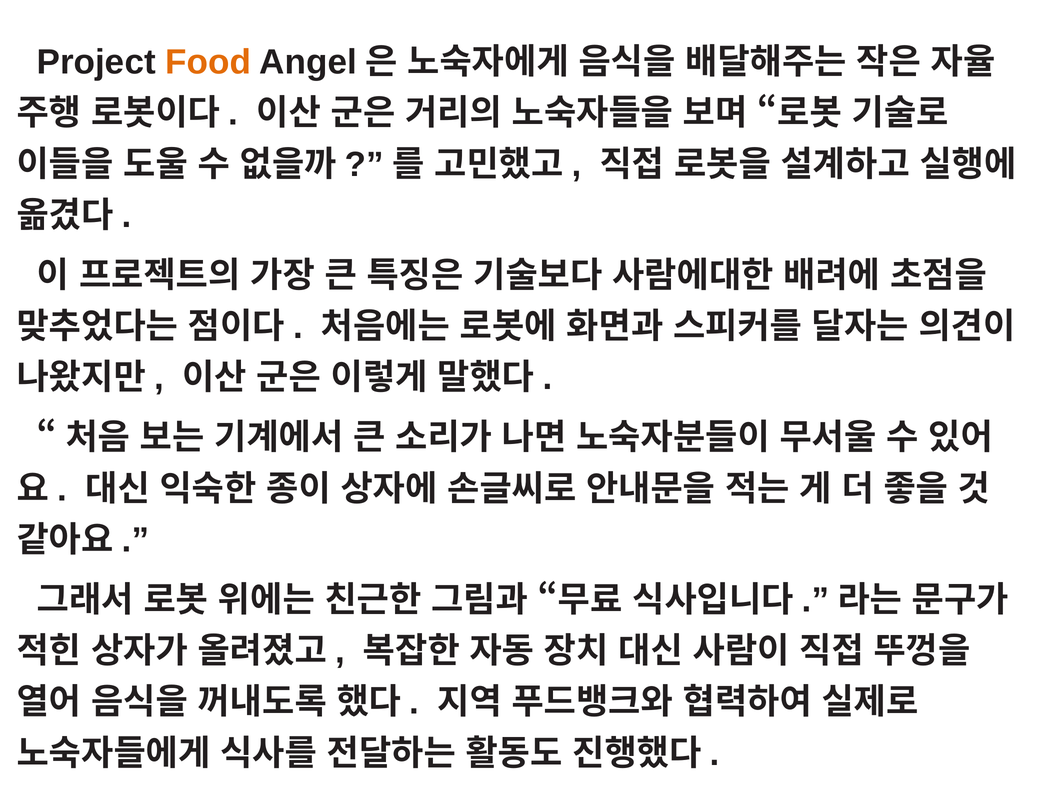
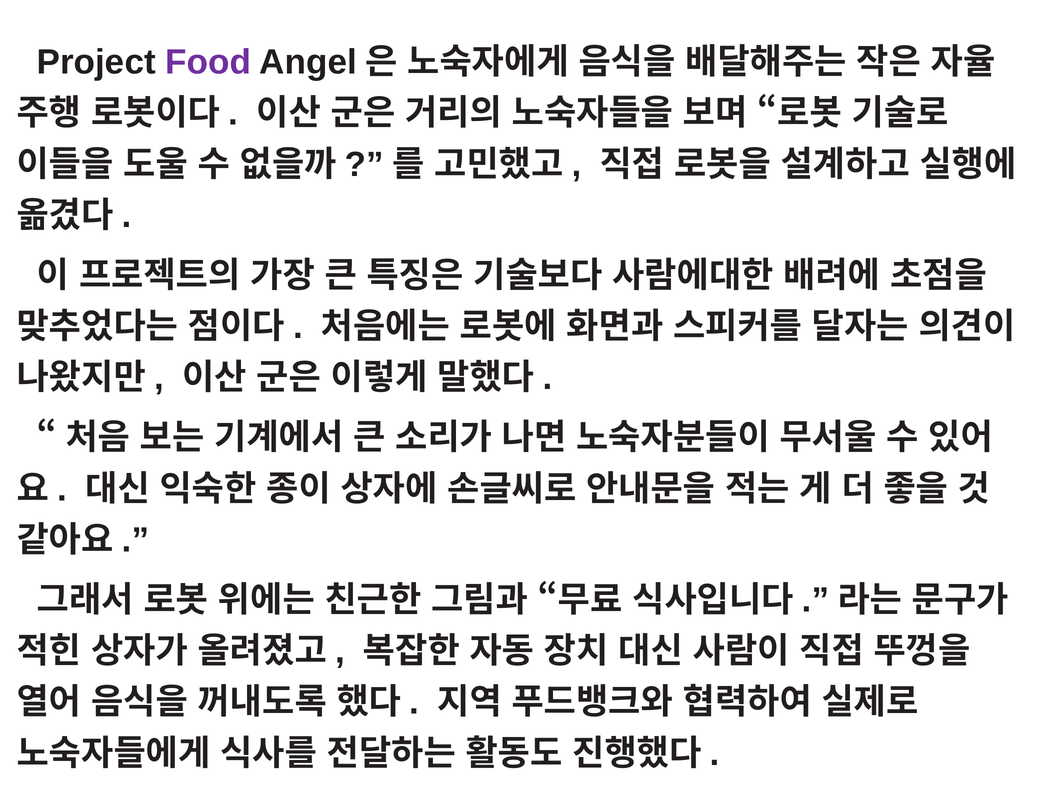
Food colour: orange -> purple
